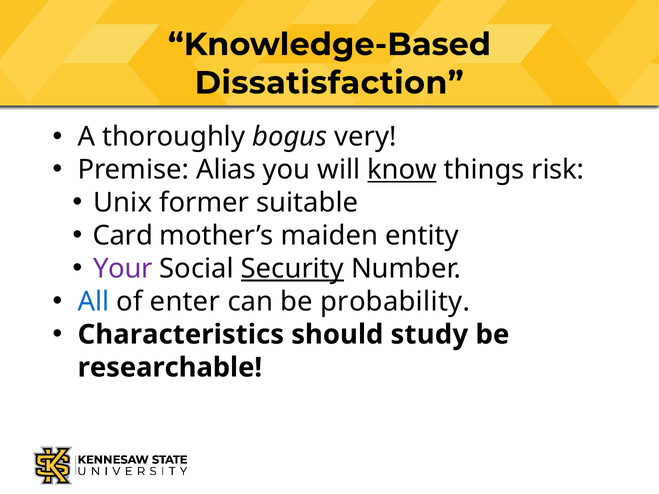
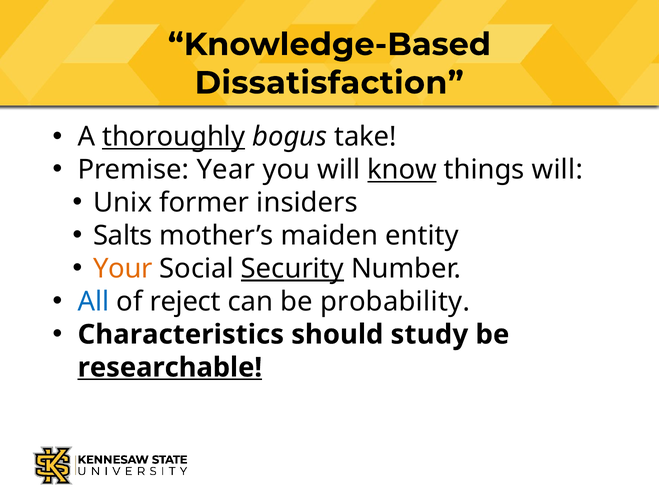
thoroughly underline: none -> present
very: very -> take
Alias: Alias -> Year
things risk: risk -> will
suitable: suitable -> insiders
Card: Card -> Salts
Your colour: purple -> orange
enter: enter -> reject
researchable underline: none -> present
